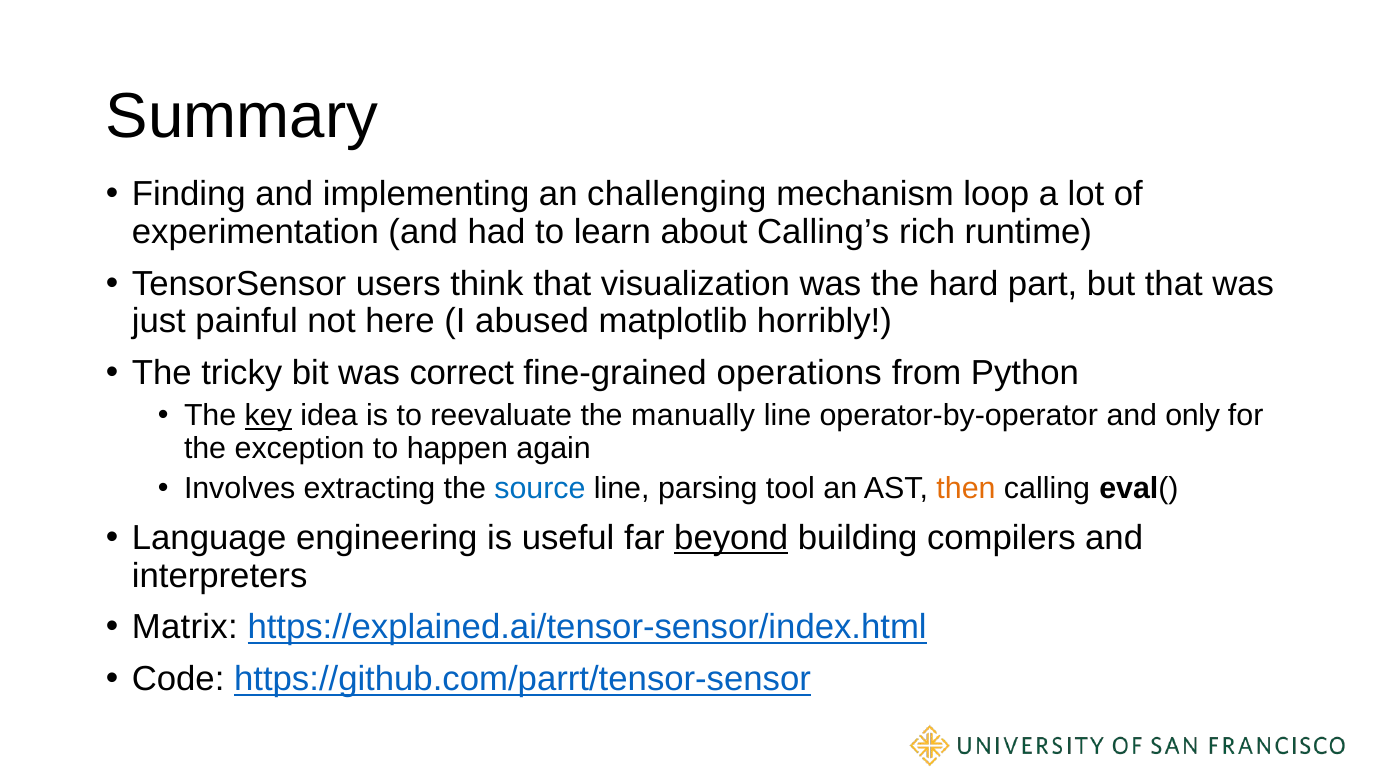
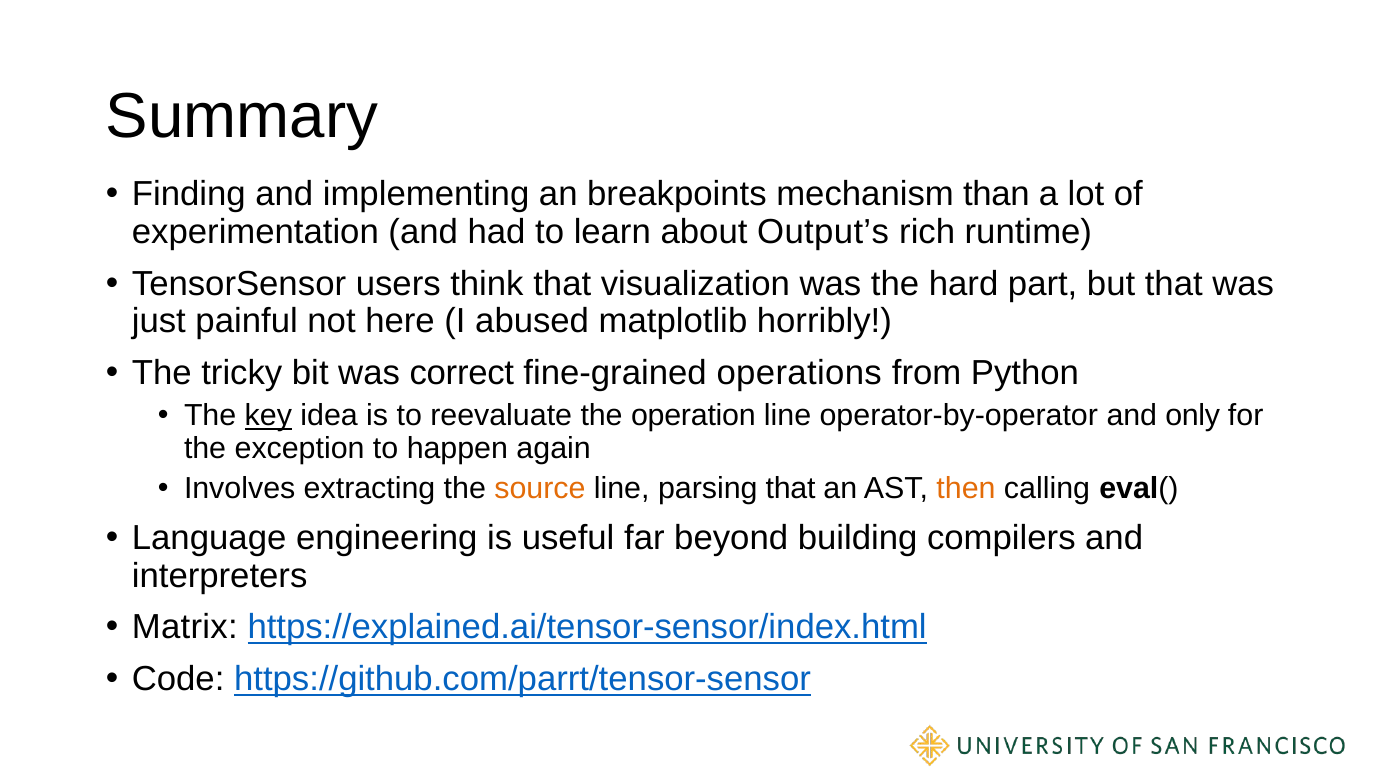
challenging: challenging -> breakpoints
loop: loop -> than
Calling’s: Calling’s -> Output’s
manually: manually -> operation
source colour: blue -> orange
parsing tool: tool -> that
beyond underline: present -> none
